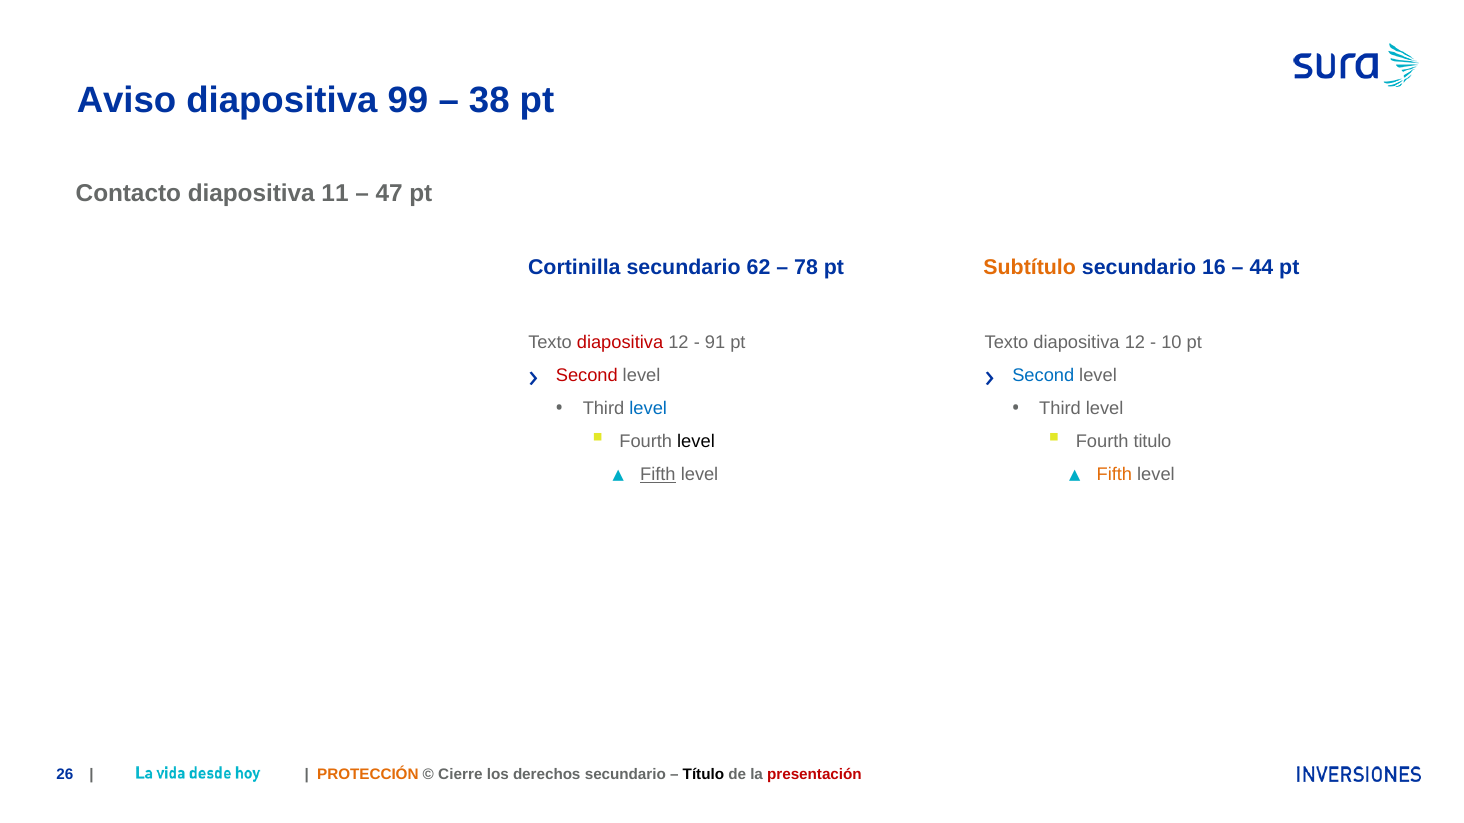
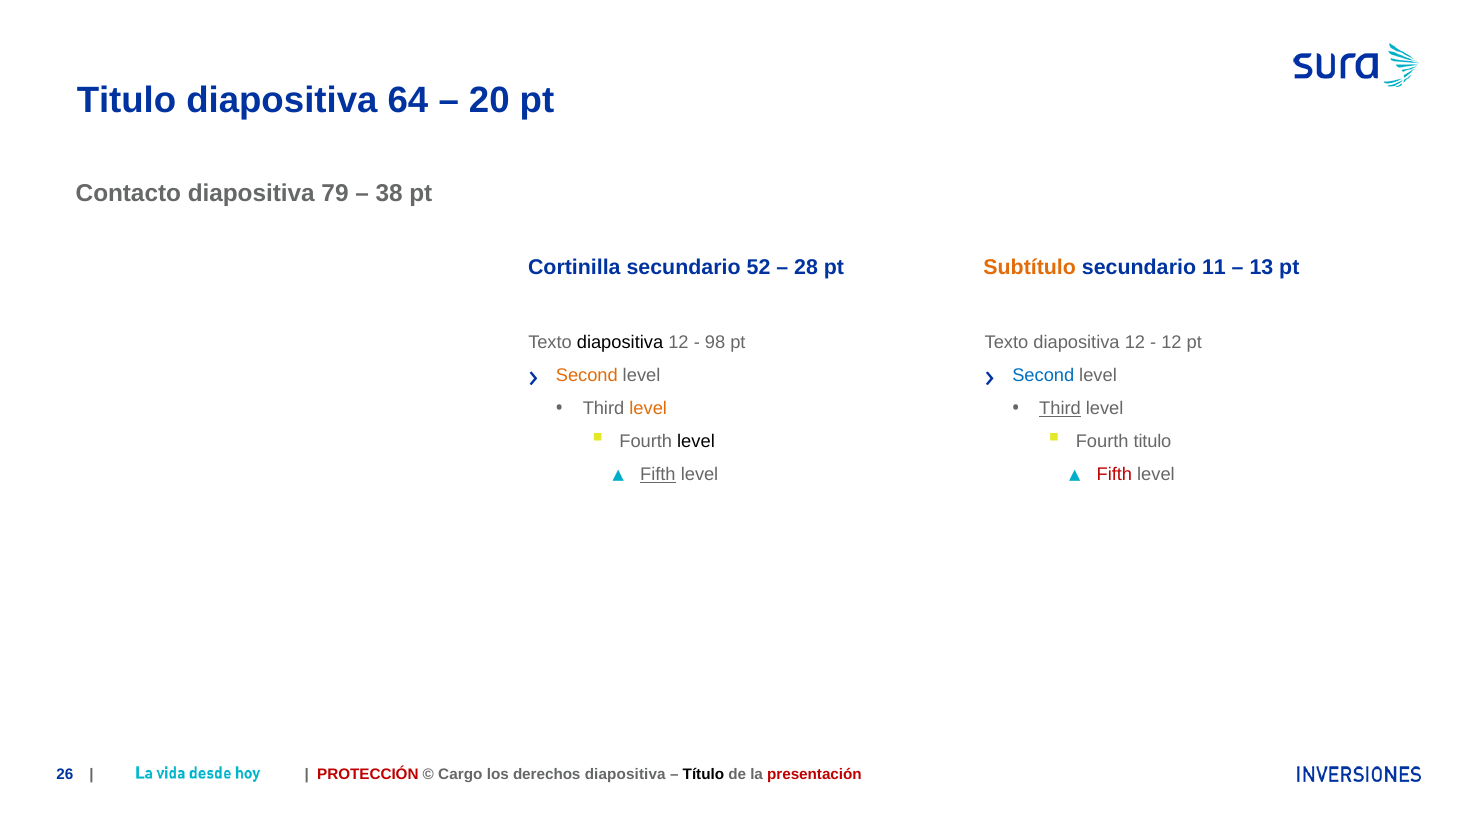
Aviso at (127, 100): Aviso -> Titulo
99: 99 -> 64
38: 38 -> 20
11: 11 -> 79
47: 47 -> 38
62: 62 -> 52
78: 78 -> 28
16: 16 -> 11
44: 44 -> 13
diapositiva at (620, 343) colour: red -> black
91: 91 -> 98
10 at (1171, 343): 10 -> 12
Second at (587, 376) colour: red -> orange
level at (648, 409) colour: blue -> orange
Third at (1060, 409) underline: none -> present
Fifth at (1114, 475) colour: orange -> red
PROTECCIÓN colour: orange -> red
Cierre: Cierre -> Cargo
derechos secundario: secundario -> diapositiva
